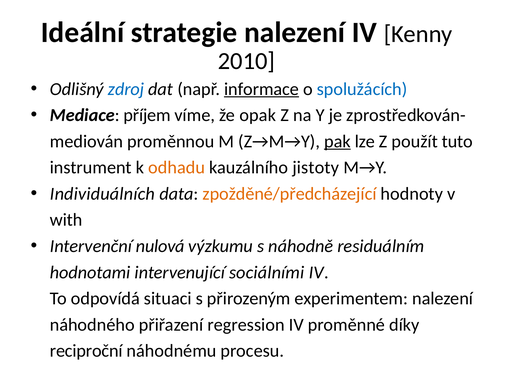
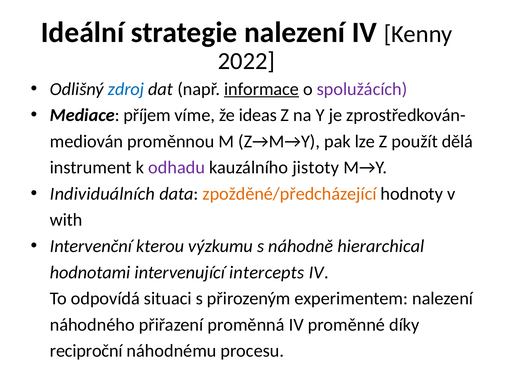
2010: 2010 -> 2022
spolužácích colour: blue -> purple
opak: opak -> ideas
pak underline: present -> none
tuto: tuto -> dělá
odhadu colour: orange -> purple
nulová: nulová -> kterou
residuálním: residuálním -> hierarchical
sociálními: sociálními -> intercepts
regression: regression -> proměnná
